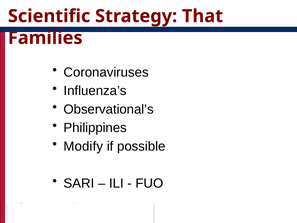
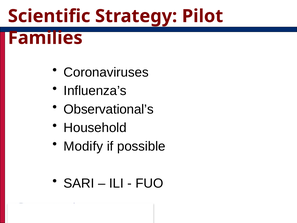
That: That -> Pilot
Philippines: Philippines -> Household
